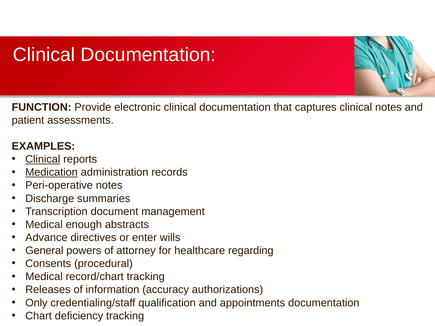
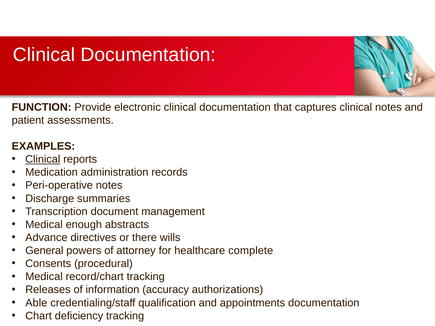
Medication underline: present -> none
enter: enter -> there
regarding: regarding -> complete
Only: Only -> Able
